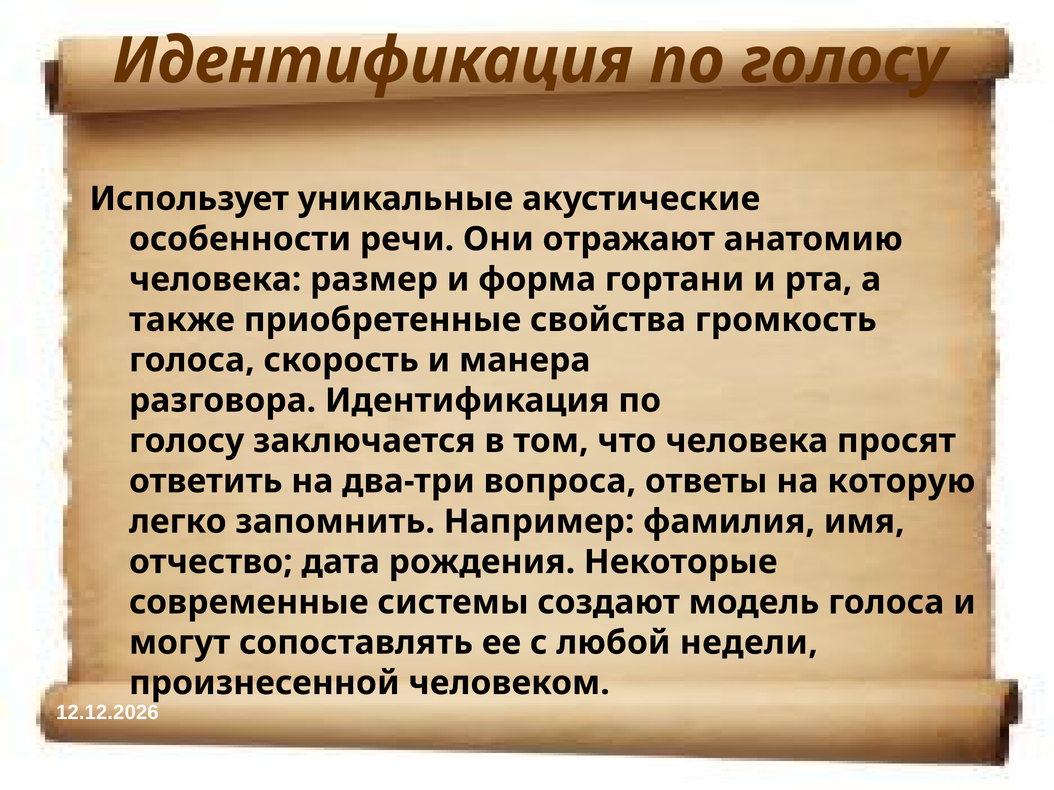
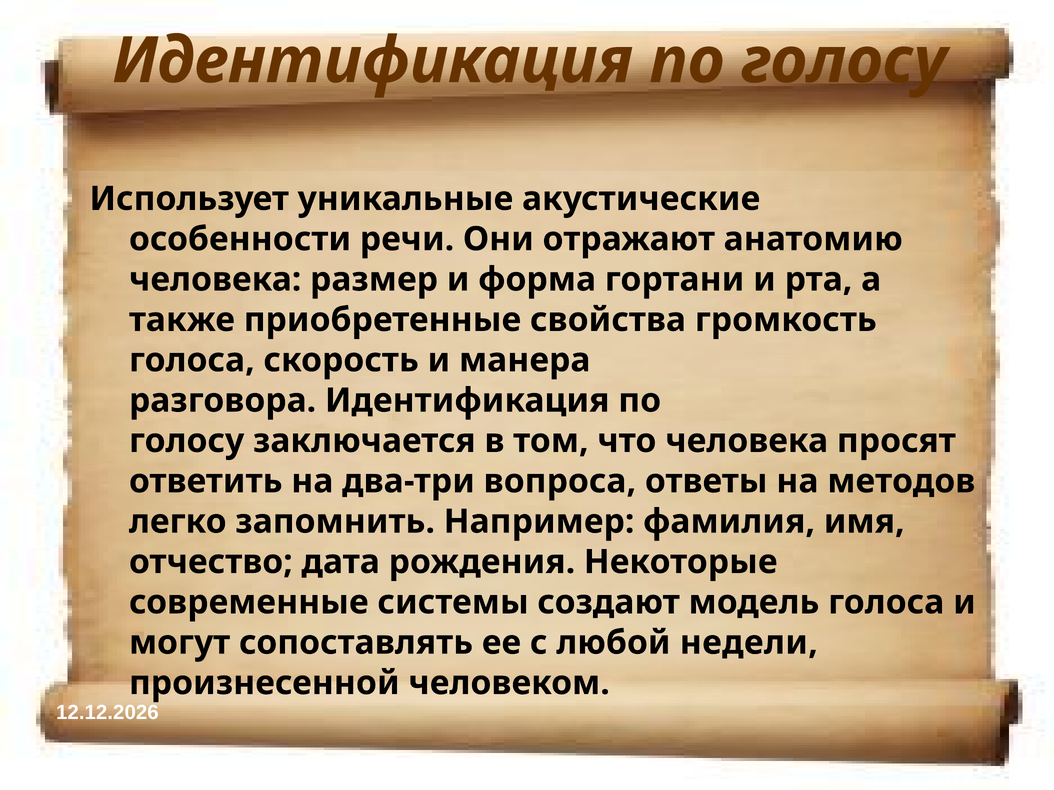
которую: которую -> методов
